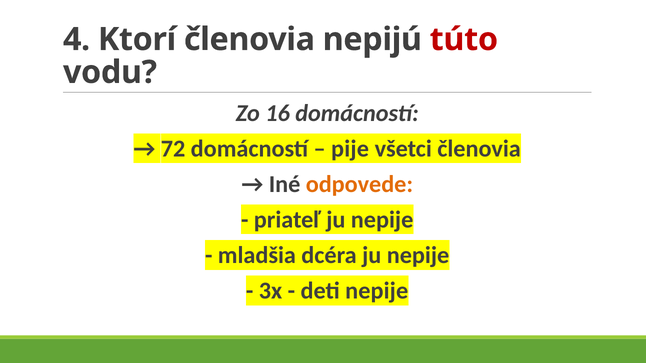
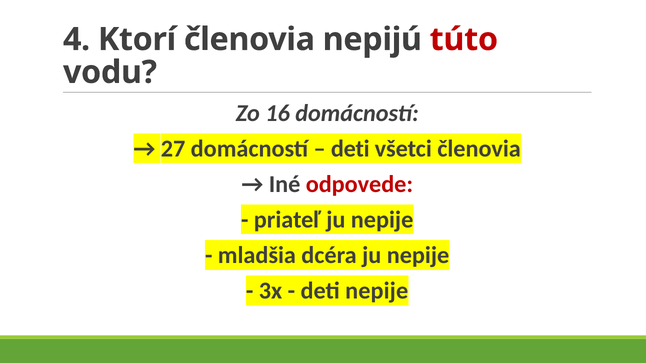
72: 72 -> 27
pije at (350, 149): pije -> deti
odpovede colour: orange -> red
